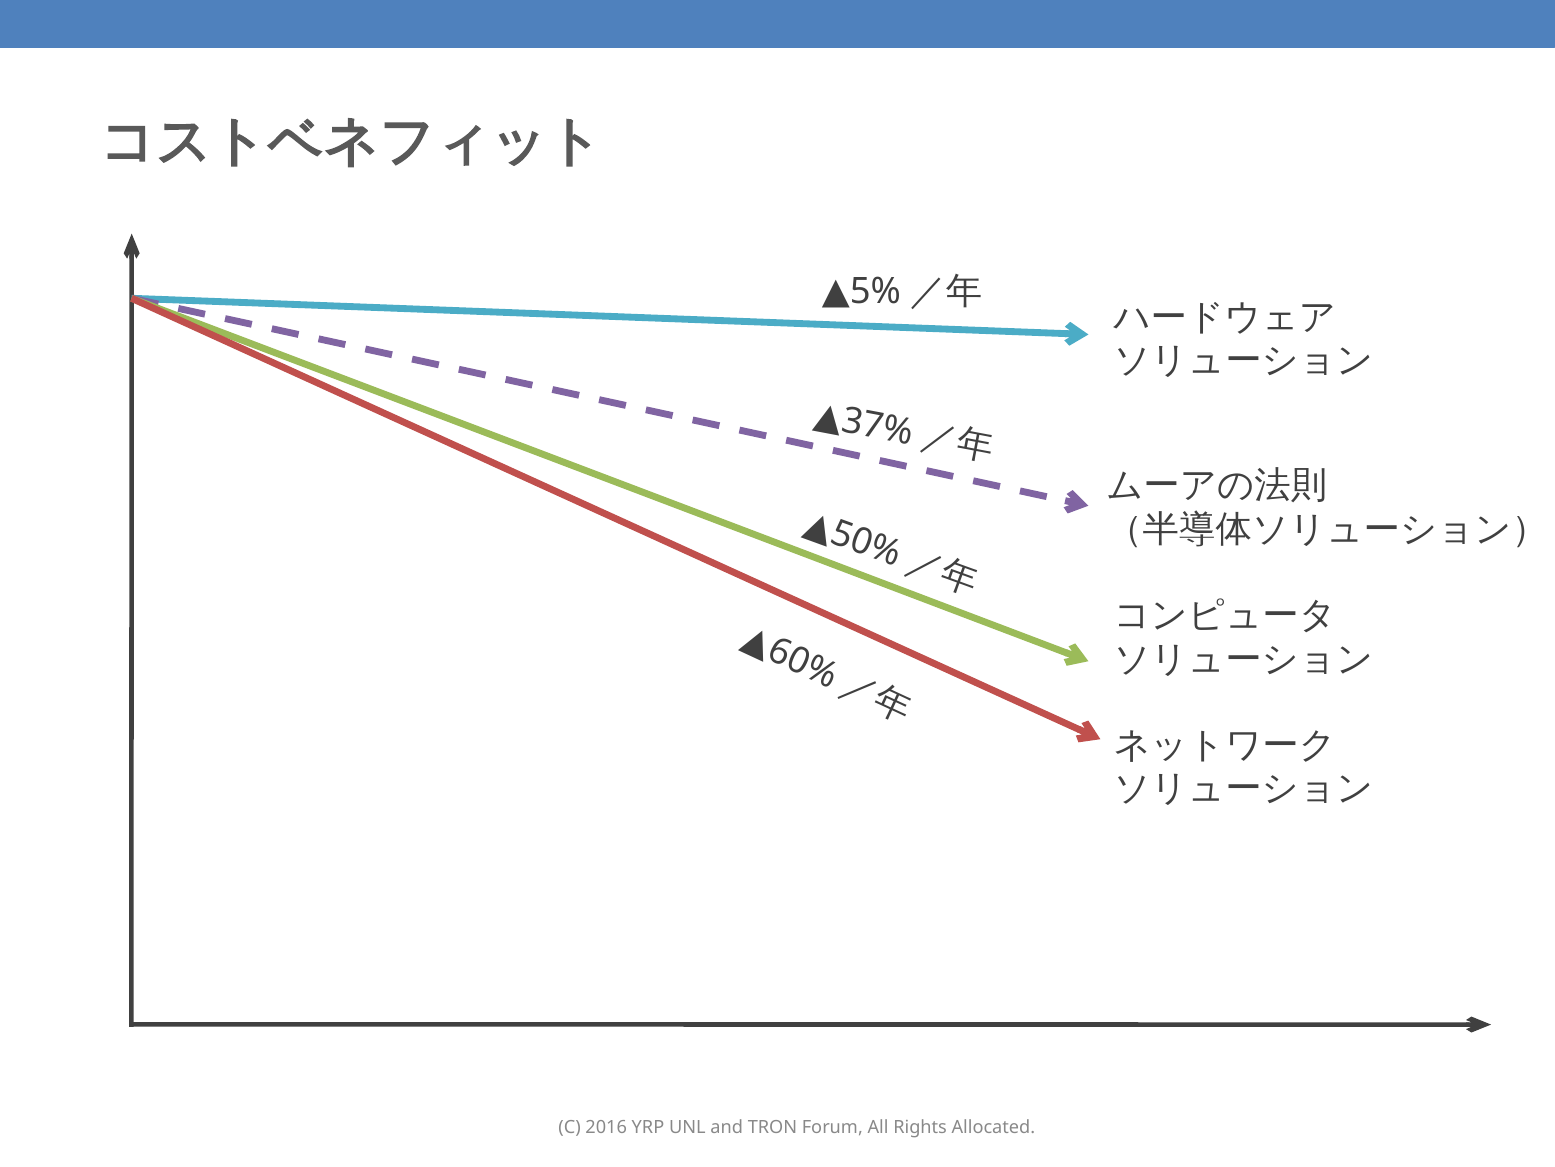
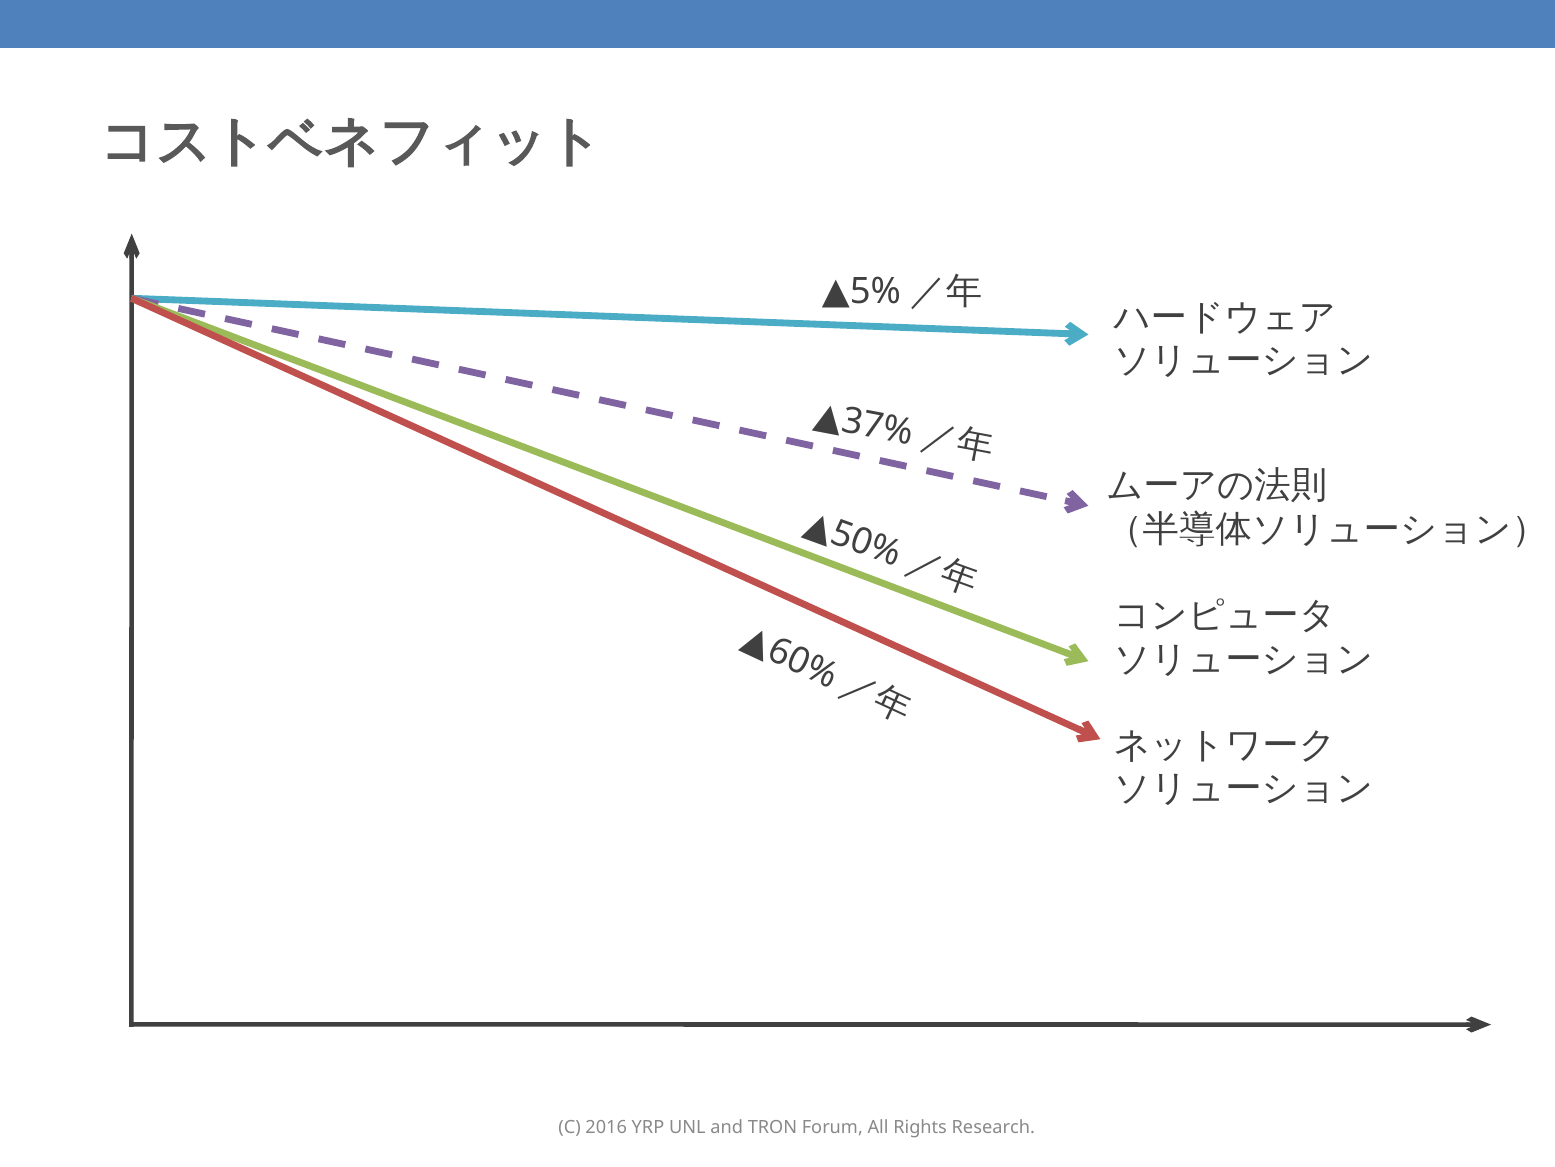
Allocated: Allocated -> Research
